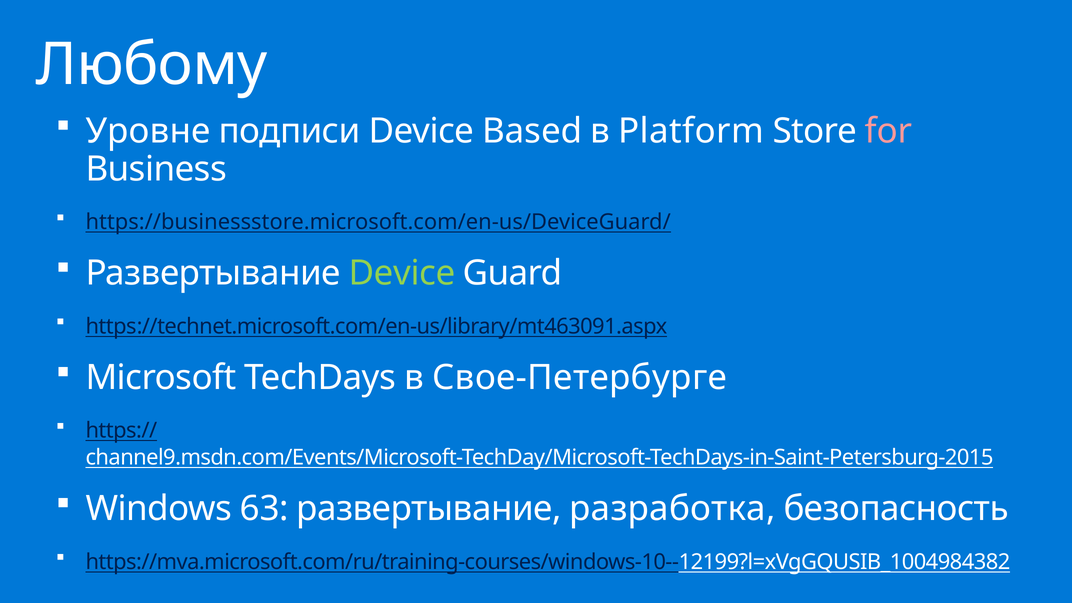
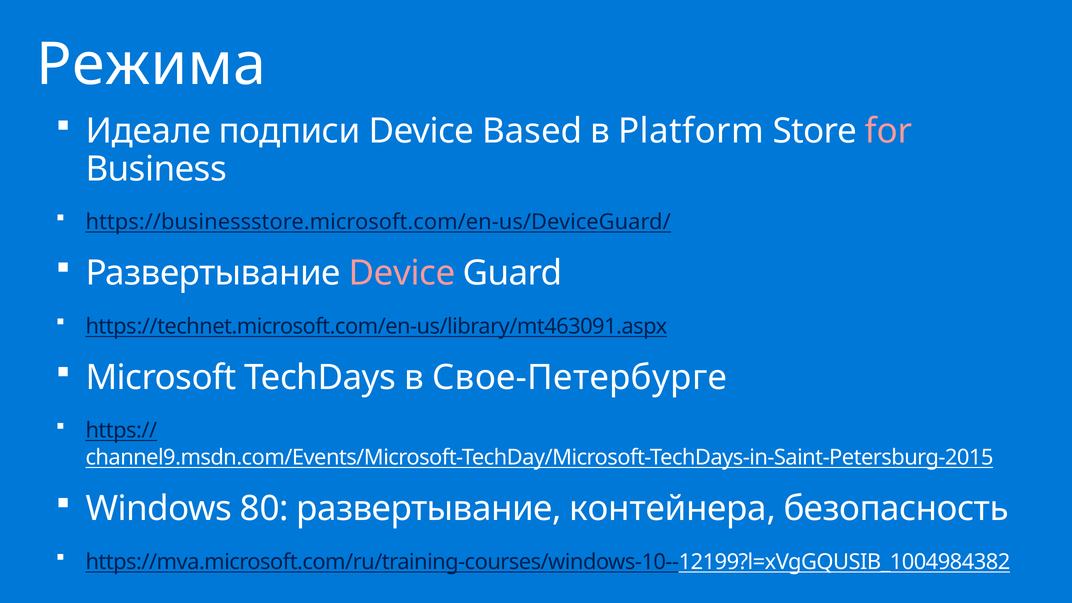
Любому: Любому -> Режима
Уровне: Уровне -> Идеале
Device at (402, 273) colour: light green -> pink
63: 63 -> 80
разработка: разработка -> контейнера
